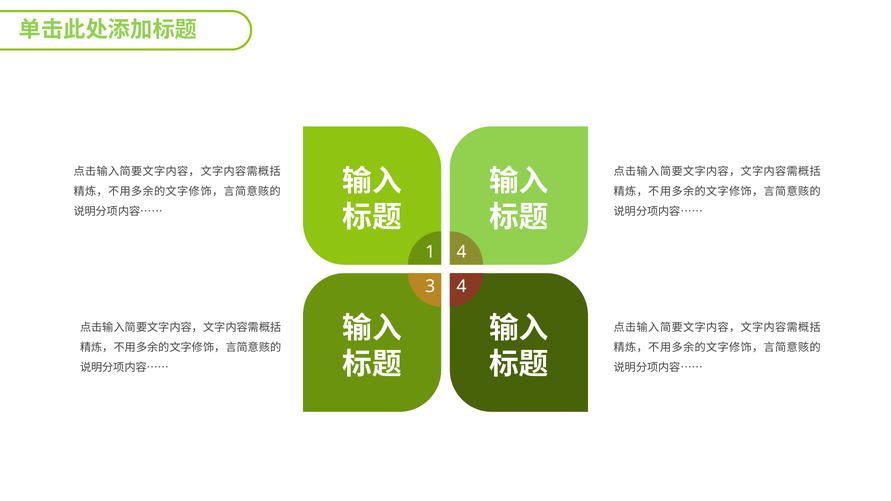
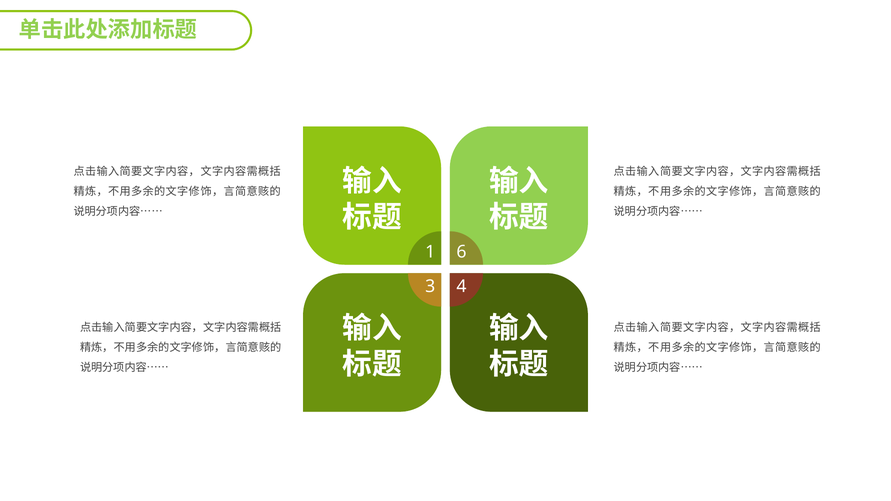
1 4: 4 -> 6
